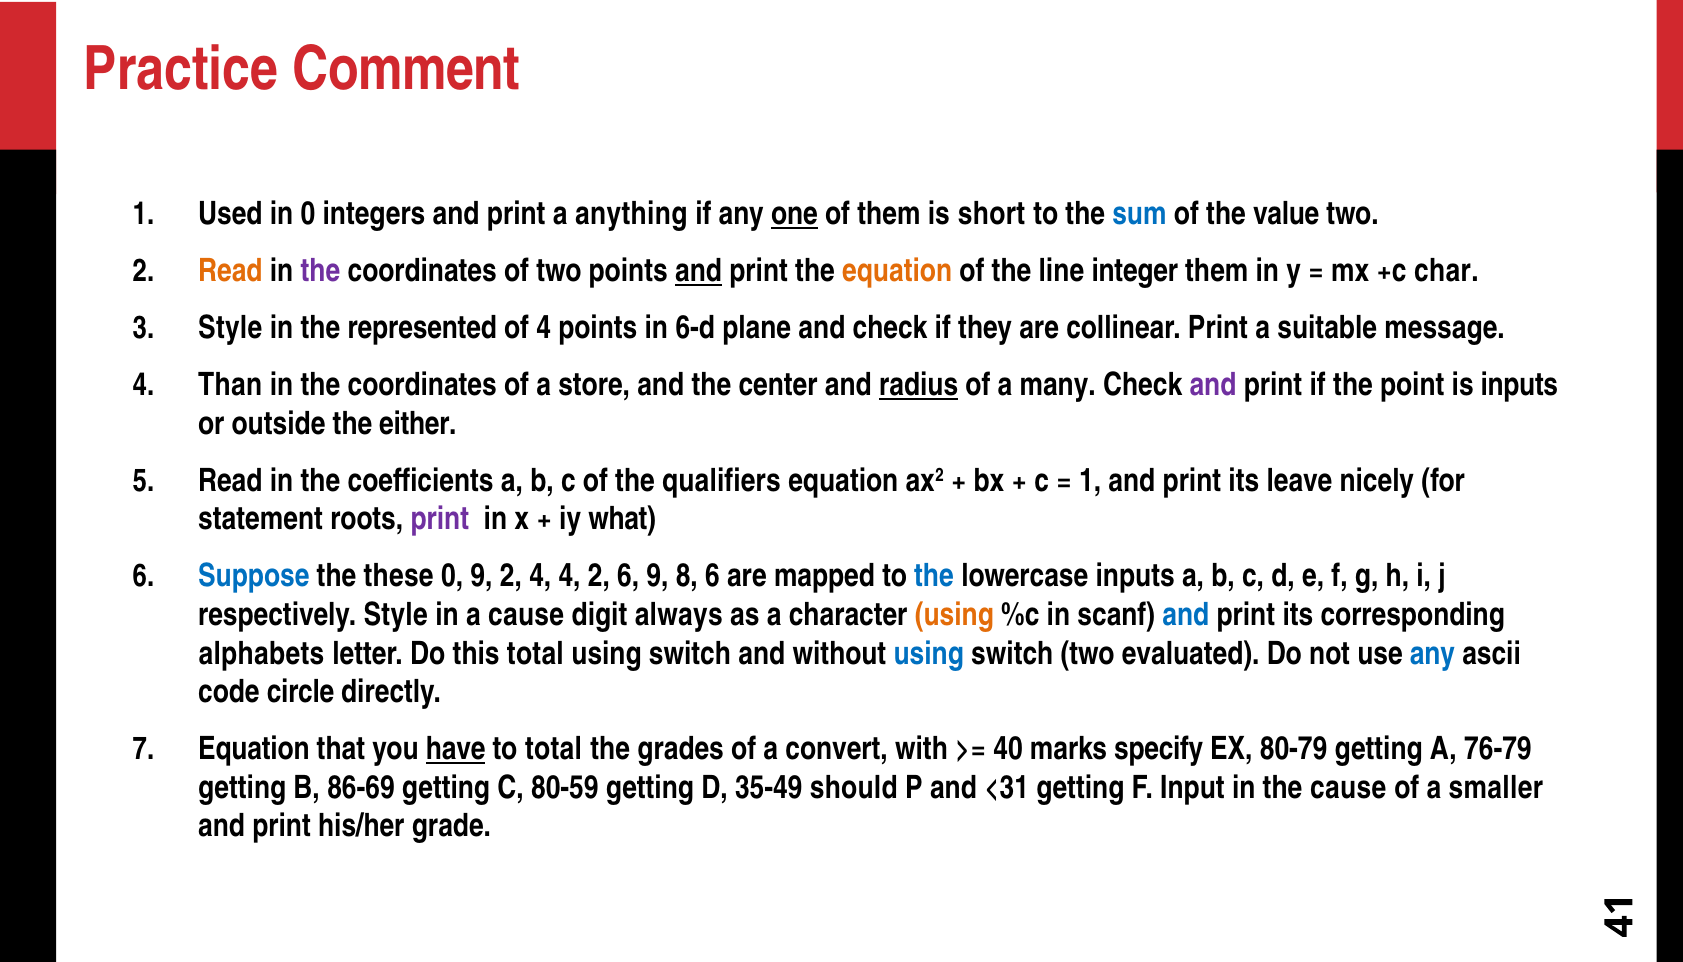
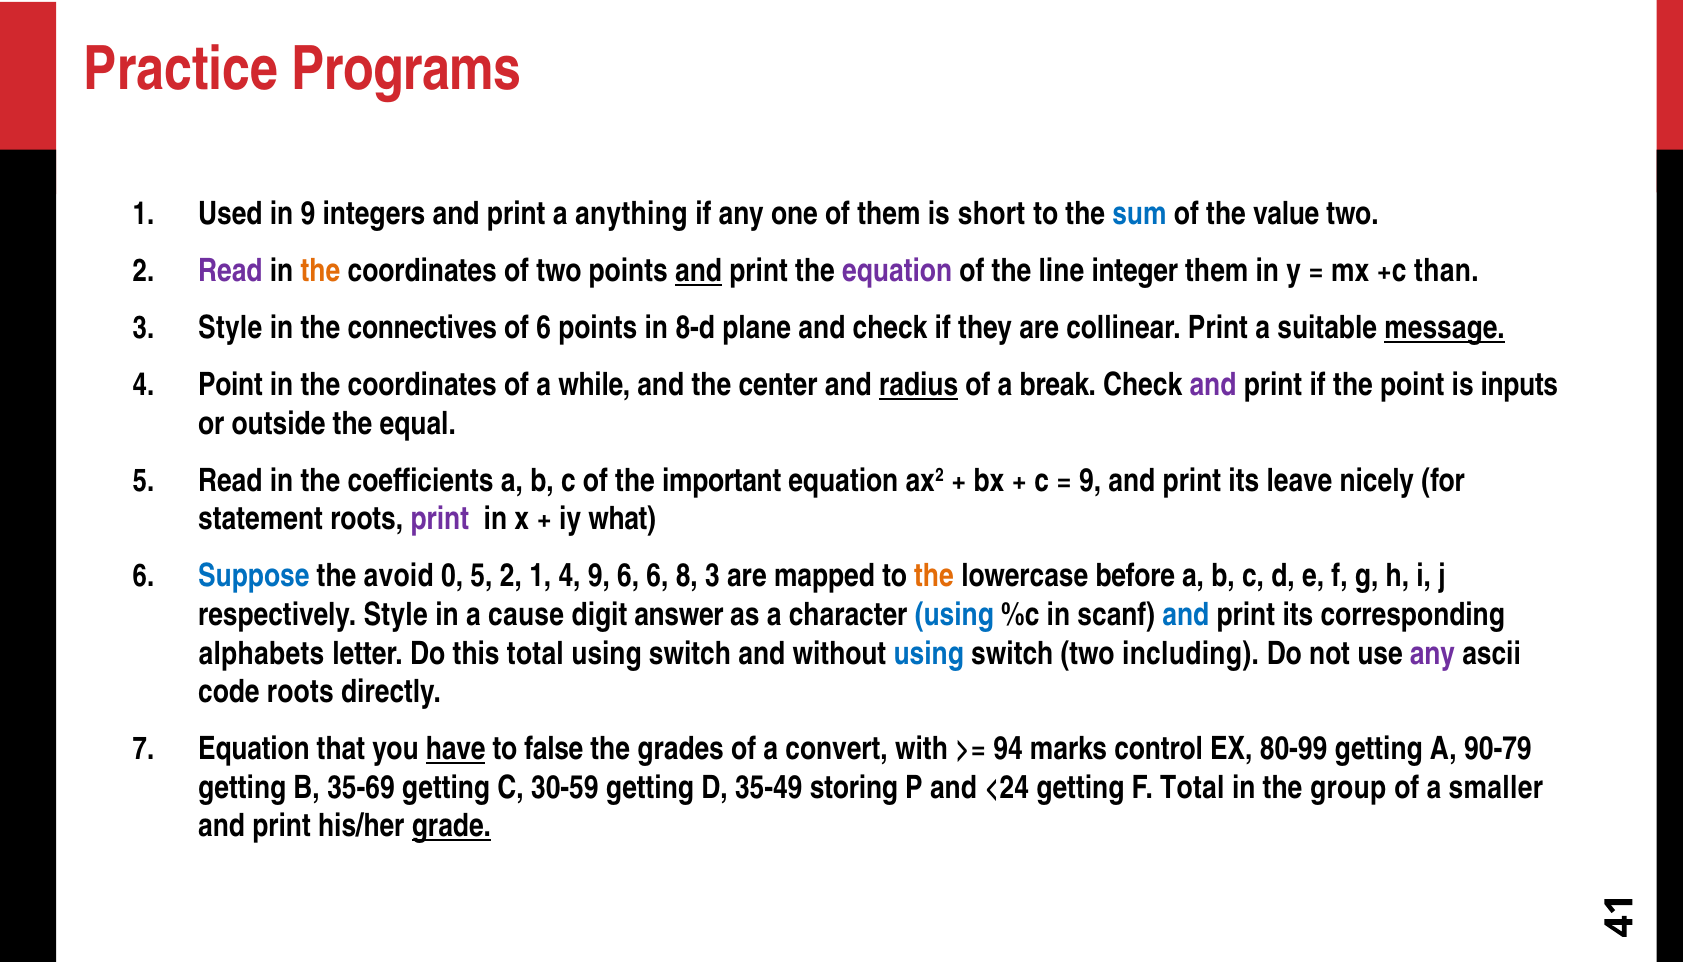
Comment: Comment -> Programs
in 0: 0 -> 9
one underline: present -> none
Read at (230, 271) colour: orange -> purple
the at (320, 271) colour: purple -> orange
equation at (897, 271) colour: orange -> purple
char: char -> than
represented: represented -> connectives
of 4: 4 -> 6
6-d: 6-d -> 8-d
message underline: none -> present
4 Than: Than -> Point
store: store -> while
many: many -> break
either: either -> equal
qualifiers: qualifiers -> important
1 at (1090, 480): 1 -> 9
these: these -> avoid
0 9: 9 -> 5
2 4: 4 -> 1
4 2: 2 -> 9
6 9: 9 -> 6
8 6: 6 -> 3
the at (934, 576) colour: blue -> orange
lowercase inputs: inputs -> before
always: always -> answer
using at (954, 615) colour: orange -> blue
evaluated: evaluated -> including
any at (1433, 653) colour: blue -> purple
code circle: circle -> roots
to total: total -> false
40: 40 -> 94
specify: specify -> control
80-79: 80-79 -> 80-99
76-79: 76-79 -> 90-79
86-69: 86-69 -> 35-69
80-59: 80-59 -> 30-59
should: should -> storing
<31: <31 -> <24
F Input: Input -> Total
the cause: cause -> group
grade underline: none -> present
